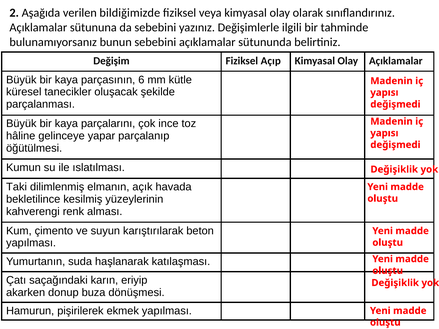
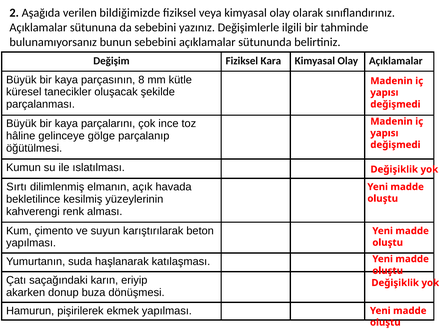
Açıp: Açıp -> Kara
6: 6 -> 8
yapar: yapar -> gölge
Taki: Taki -> Sırtı
